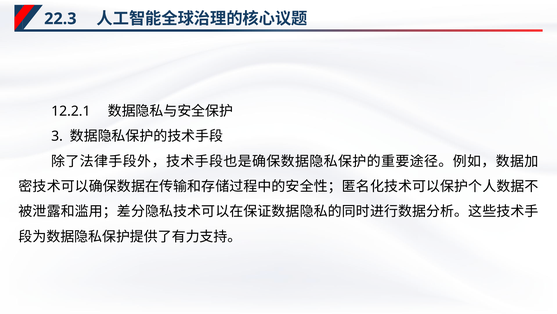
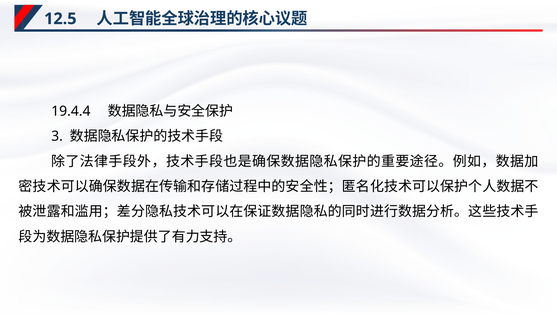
22.3: 22.3 -> 12.5
12.2.1: 12.2.1 -> 19.4.4
